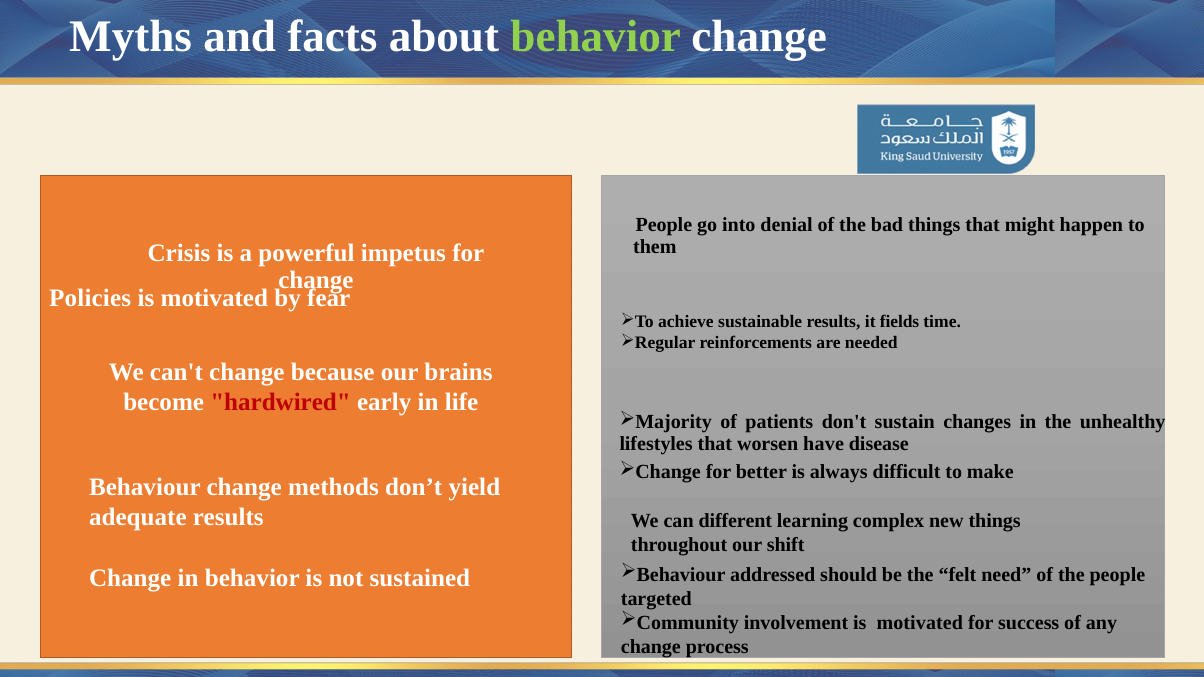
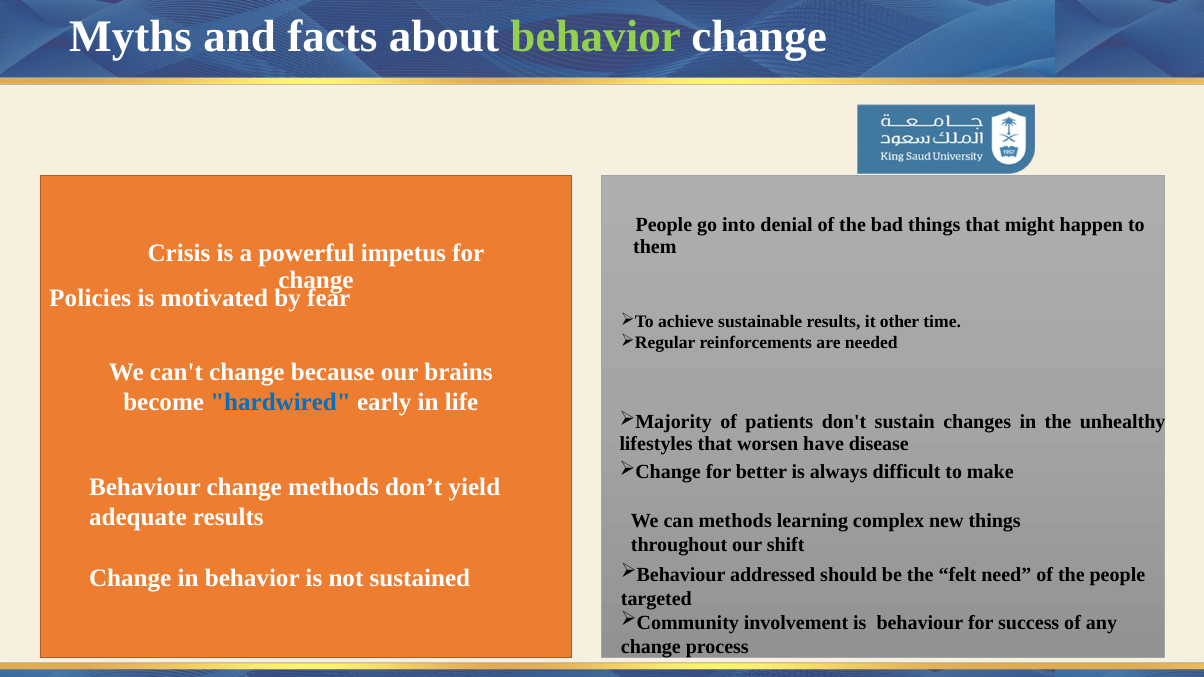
fields: fields -> other
hardwired colour: red -> blue
can different: different -> methods
involvement is motivated: motivated -> behaviour
